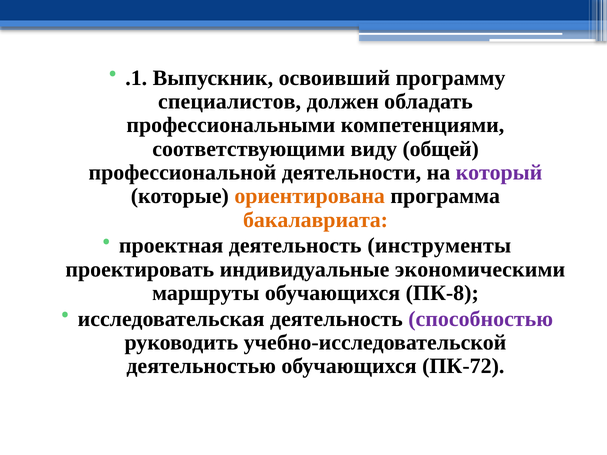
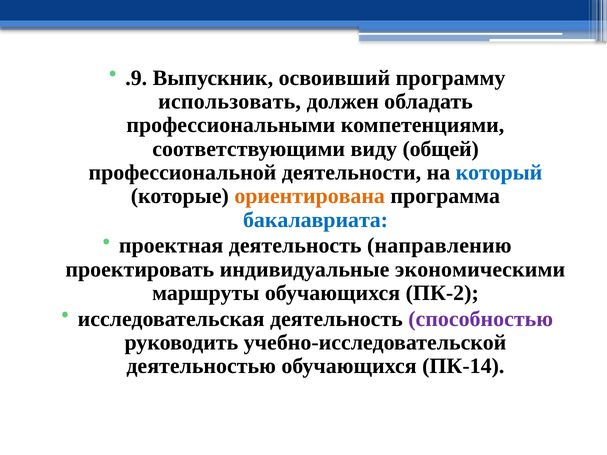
.1: .1 -> .9
специалистов: специалистов -> использовать
который colour: purple -> blue
бакалавриата colour: orange -> blue
инструменты: инструменты -> направлению
ПК-8: ПК-8 -> ПК-2
ПК-72: ПК-72 -> ПК-14
